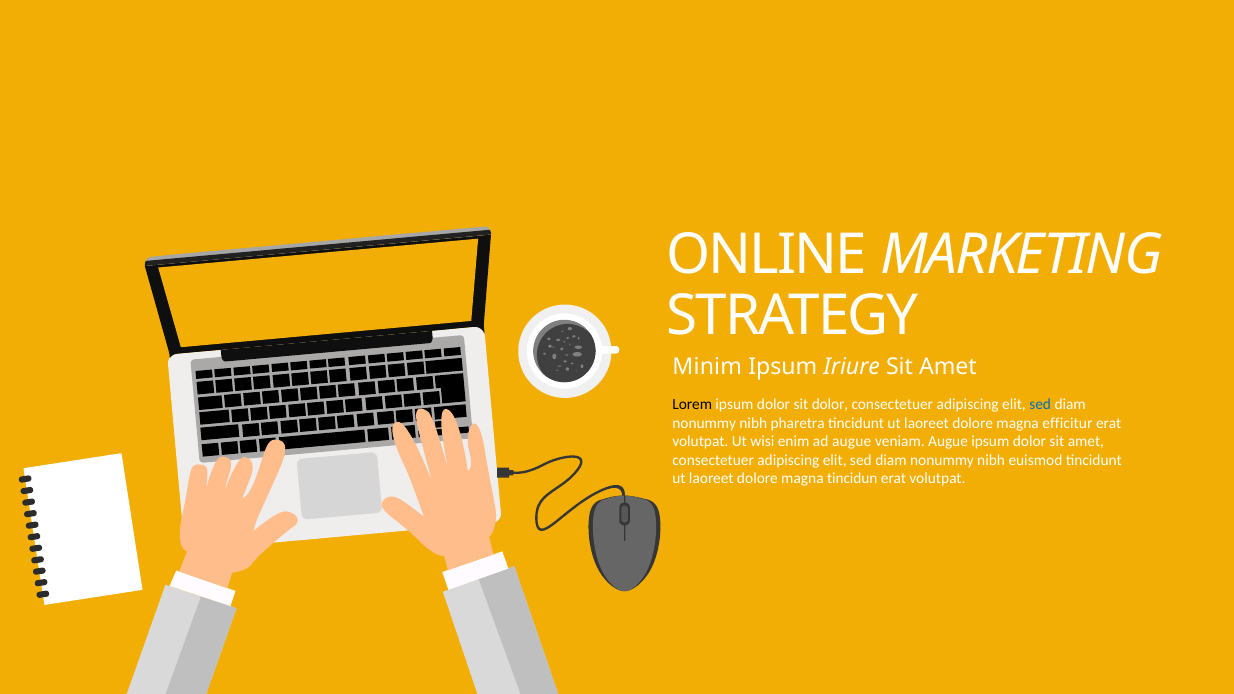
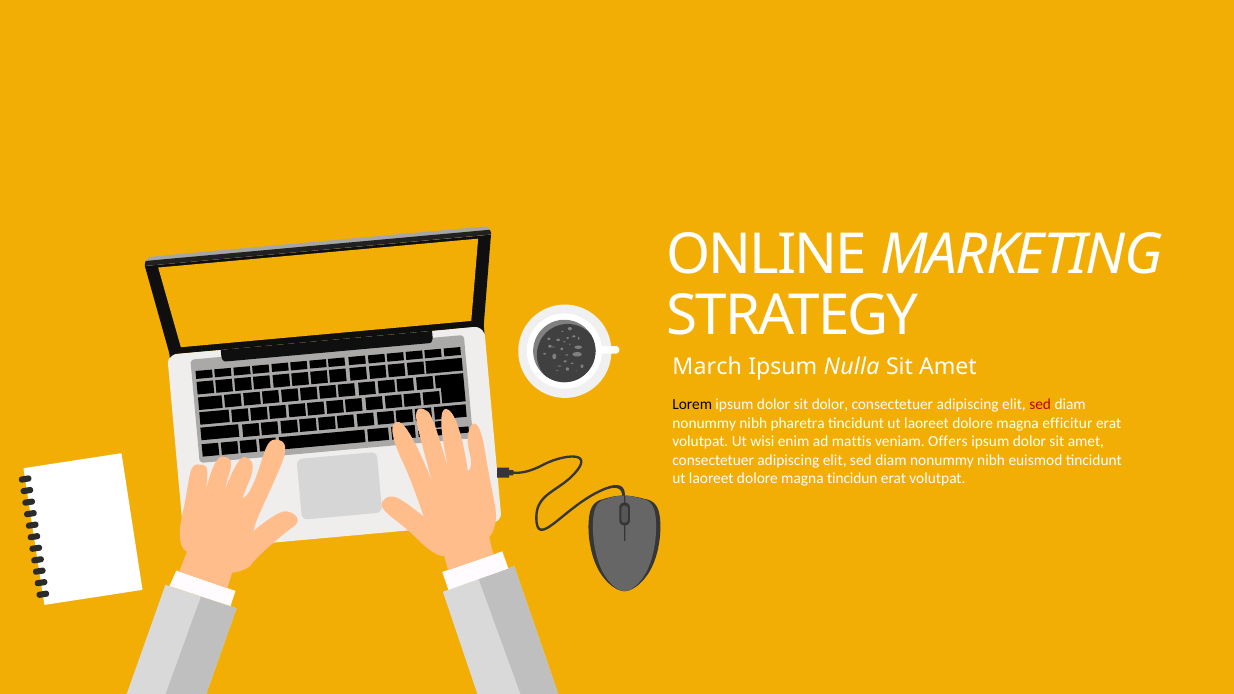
Minim: Minim -> March
Iriure: Iriure -> Nulla
sed at (1040, 405) colour: blue -> red
ad augue: augue -> mattis
veniam Augue: Augue -> Offers
